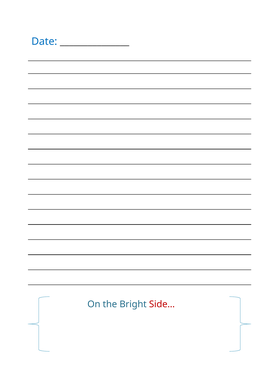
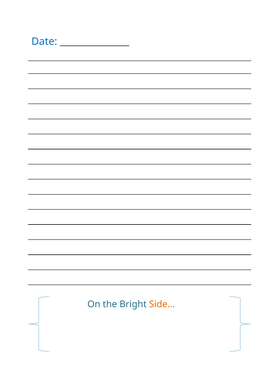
Side… colour: red -> orange
